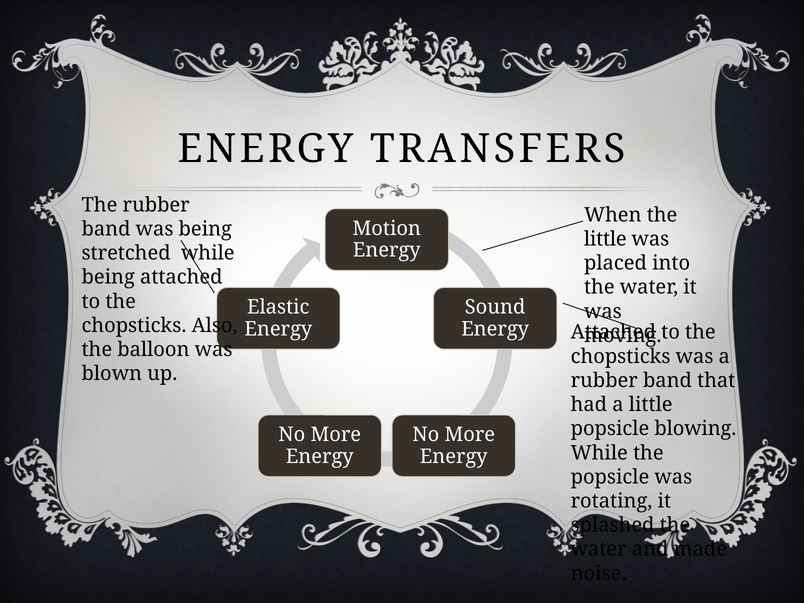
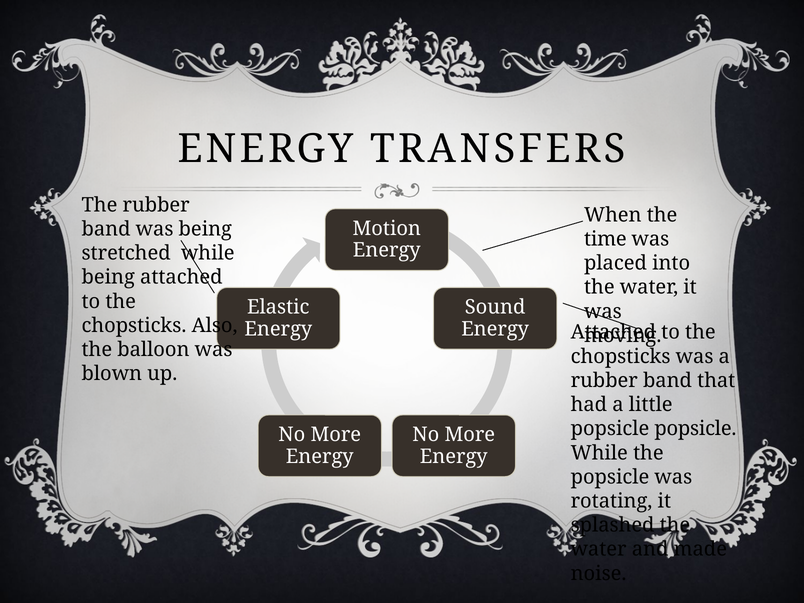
little at (605, 239): little -> time
popsicle blowing: blowing -> popsicle
